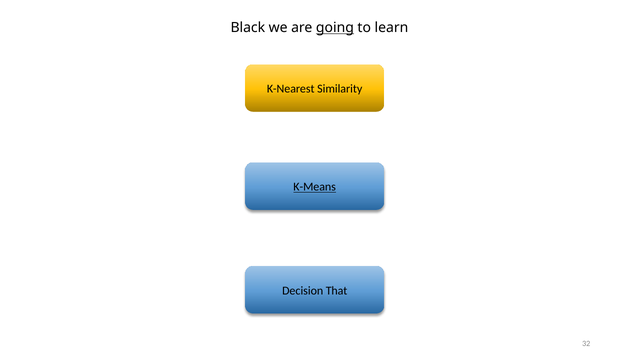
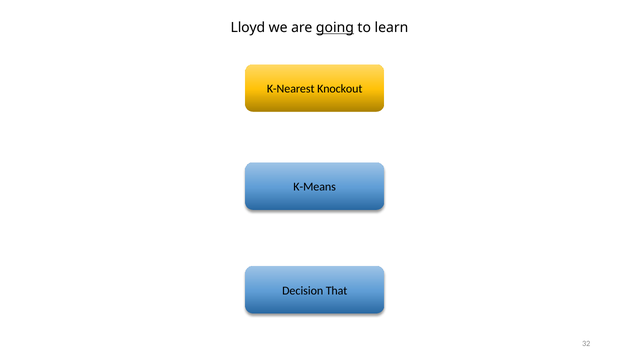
Black: Black -> Lloyd
Similarity: Similarity -> Knockout
K-Means underline: present -> none
